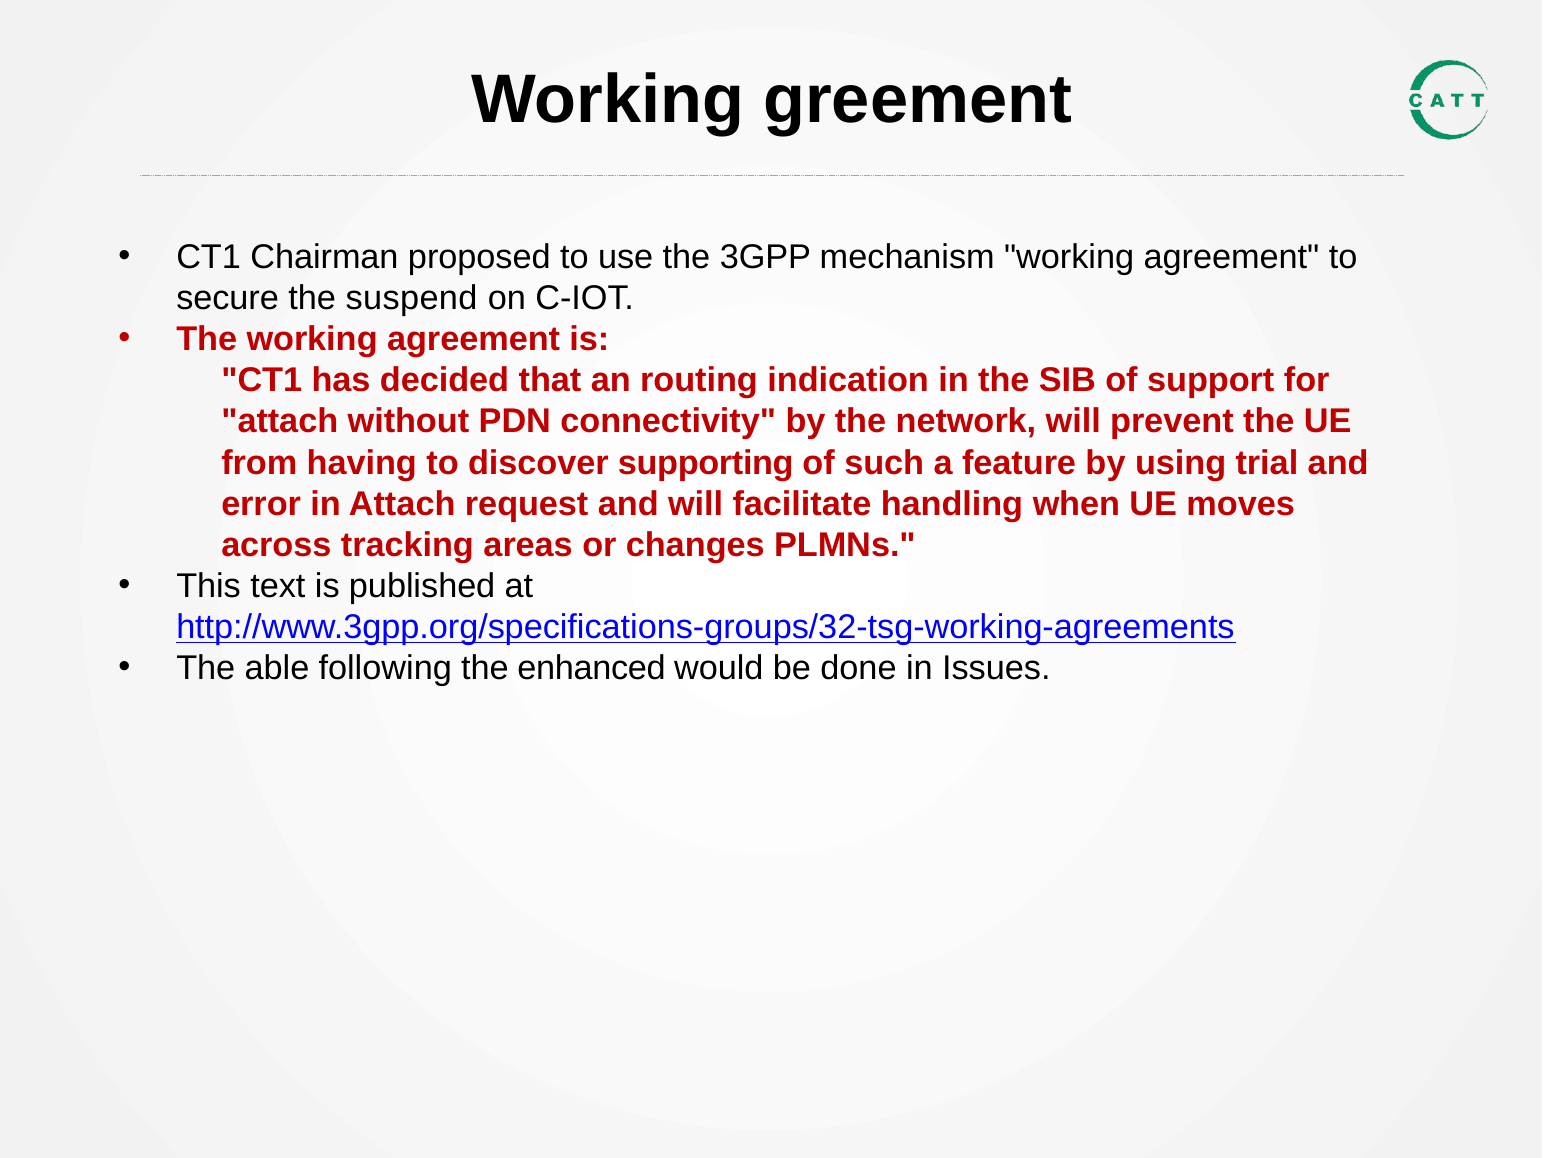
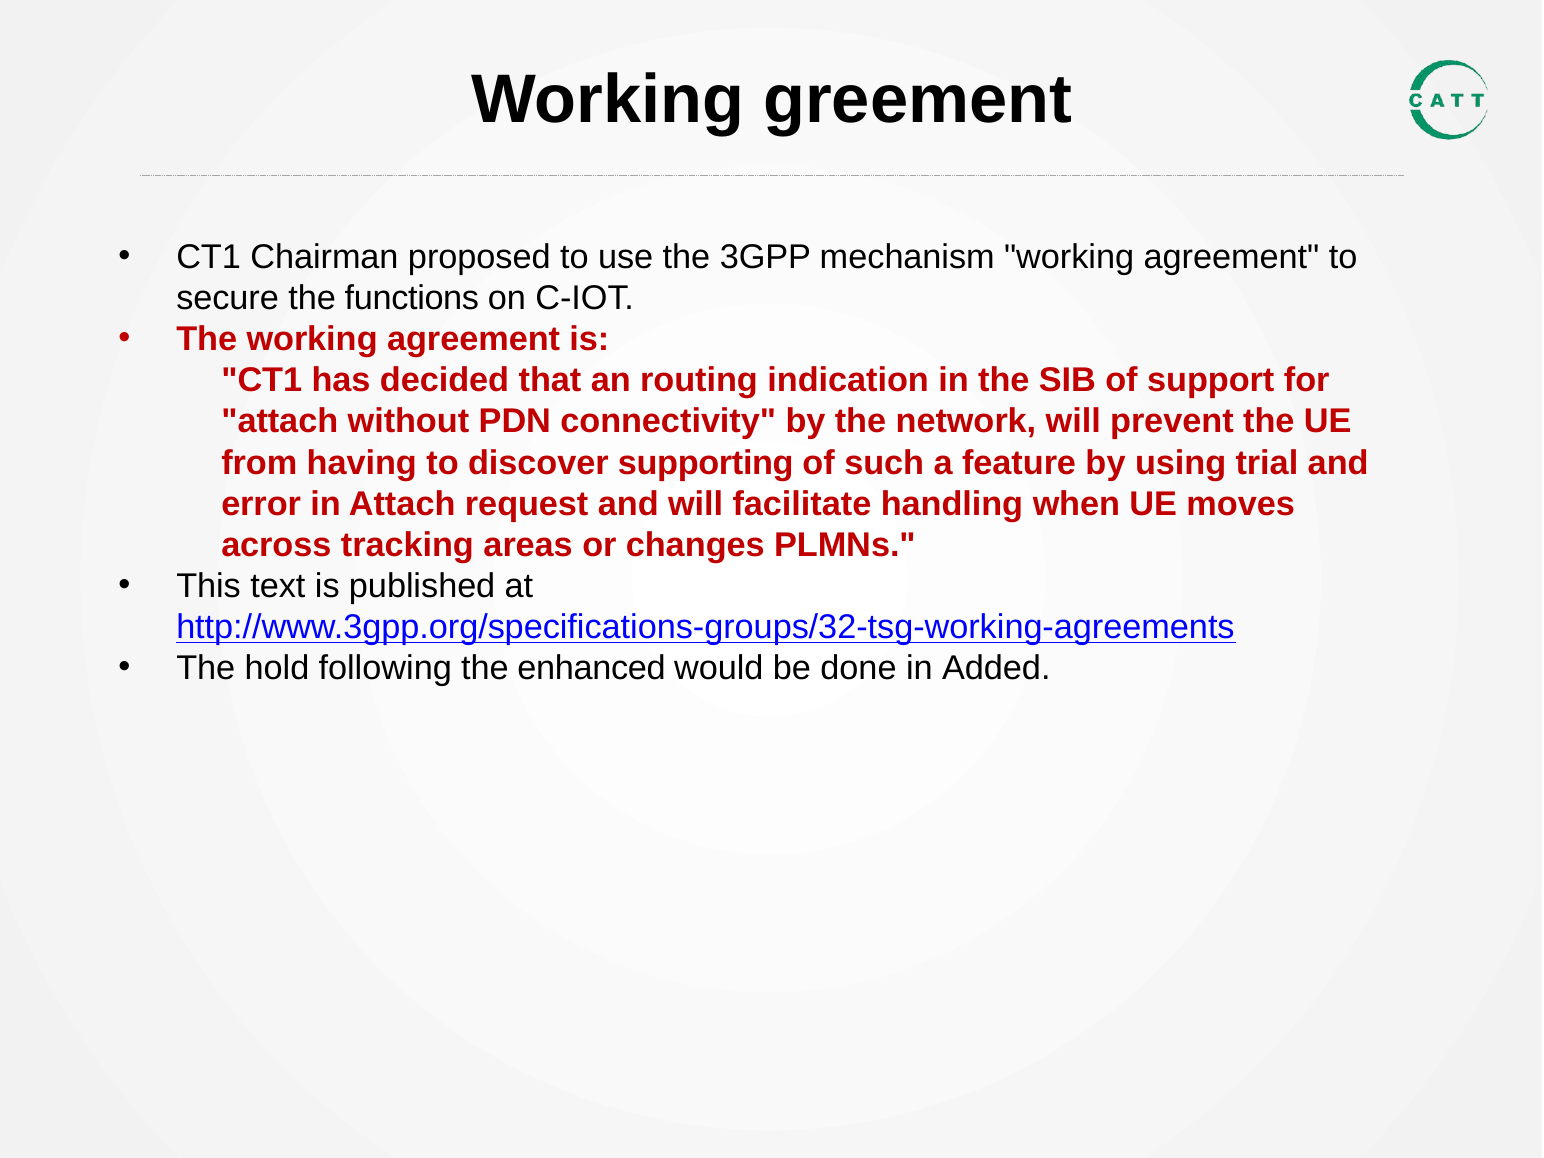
suspend: suspend -> functions
able: able -> hold
Issues: Issues -> Added
